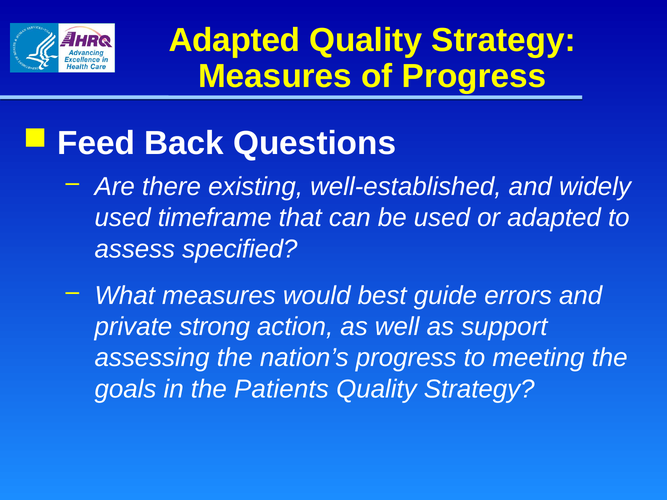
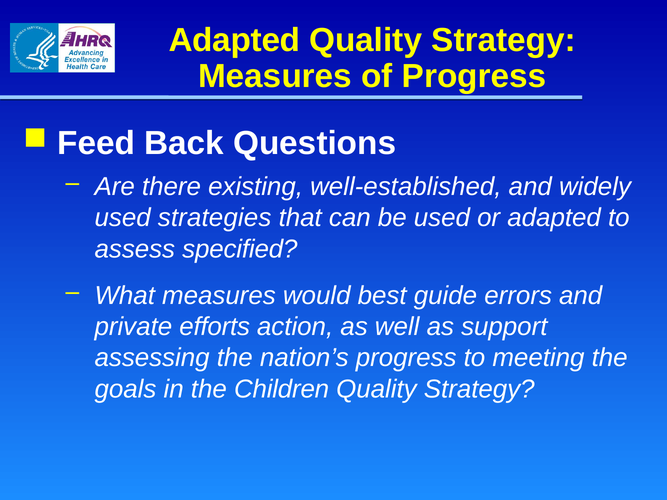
timeframe: timeframe -> strategies
strong: strong -> efforts
Patients: Patients -> Children
